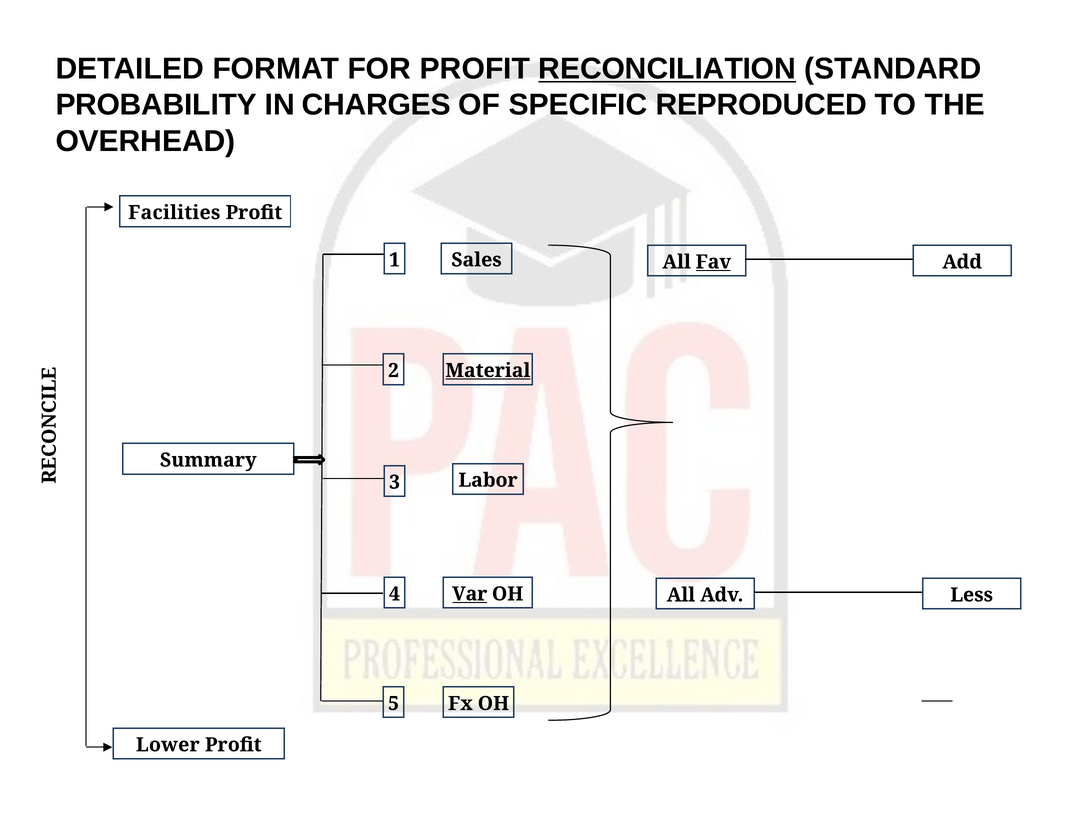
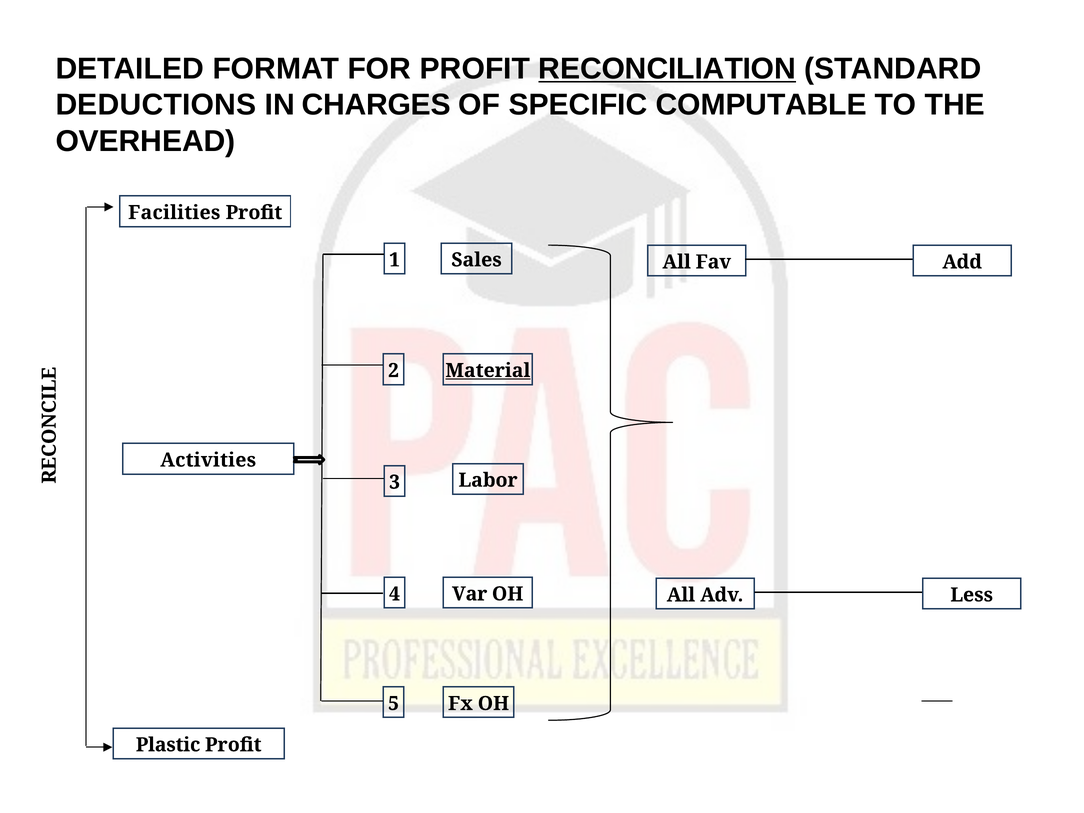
PROBABILITY: PROBABILITY -> DEDUCTIONS
REPRODUCED: REPRODUCED -> COMPUTABLE
Fav underline: present -> none
Summary: Summary -> Activities
Var underline: present -> none
Lower: Lower -> Plastic
